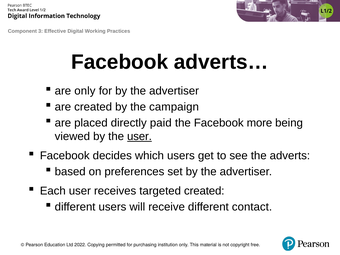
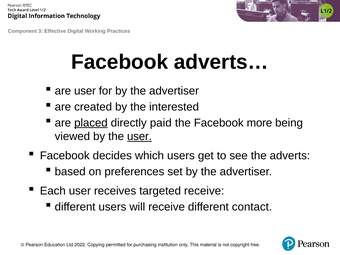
only at (85, 91): only -> user
campaign: campaign -> interested
placed underline: none -> present
targeted created: created -> receive
